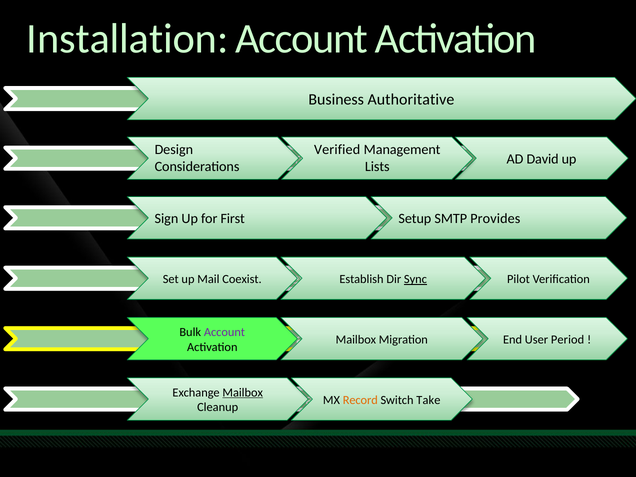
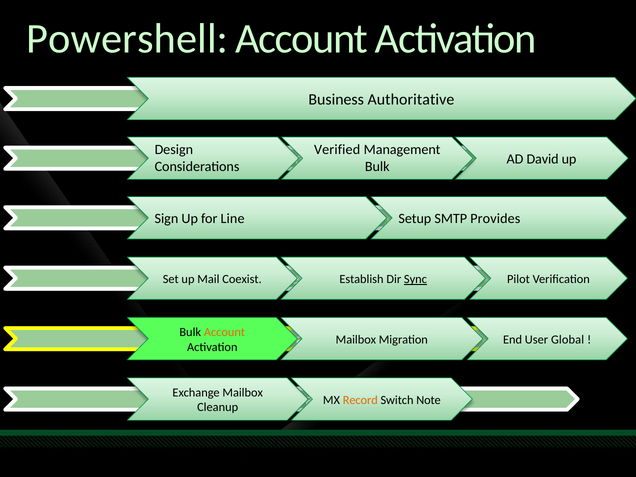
Installation: Installation -> Powershell
Lists at (377, 167): Lists -> Bulk
First: First -> Line
Account at (224, 332) colour: purple -> orange
Period: Period -> Global
Mailbox at (243, 393) underline: present -> none
Take: Take -> Note
